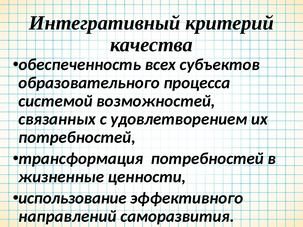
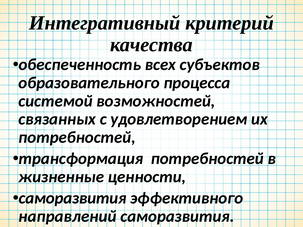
использование at (73, 198): использование -> саморазвития
